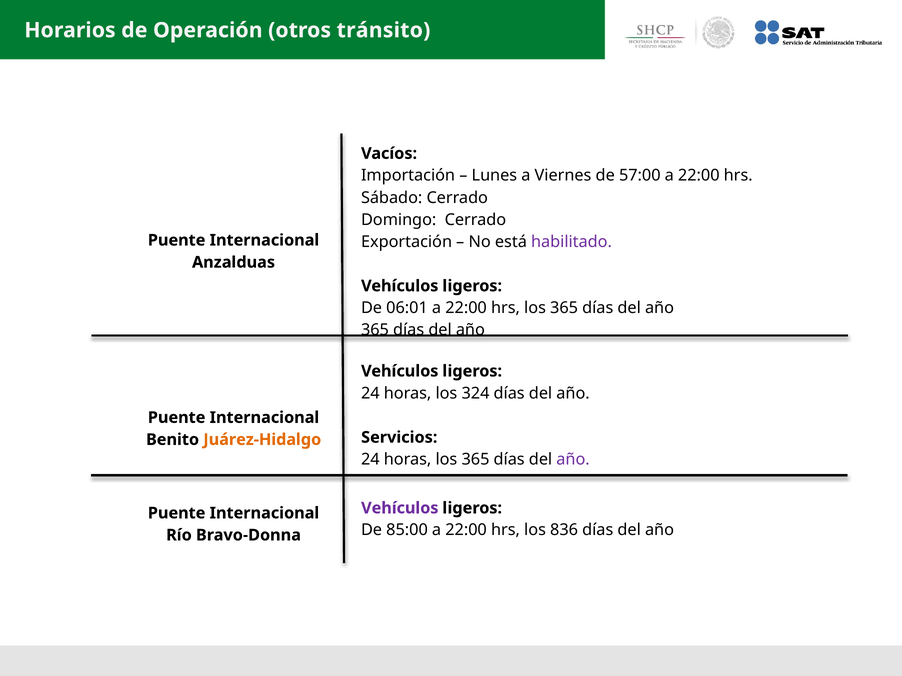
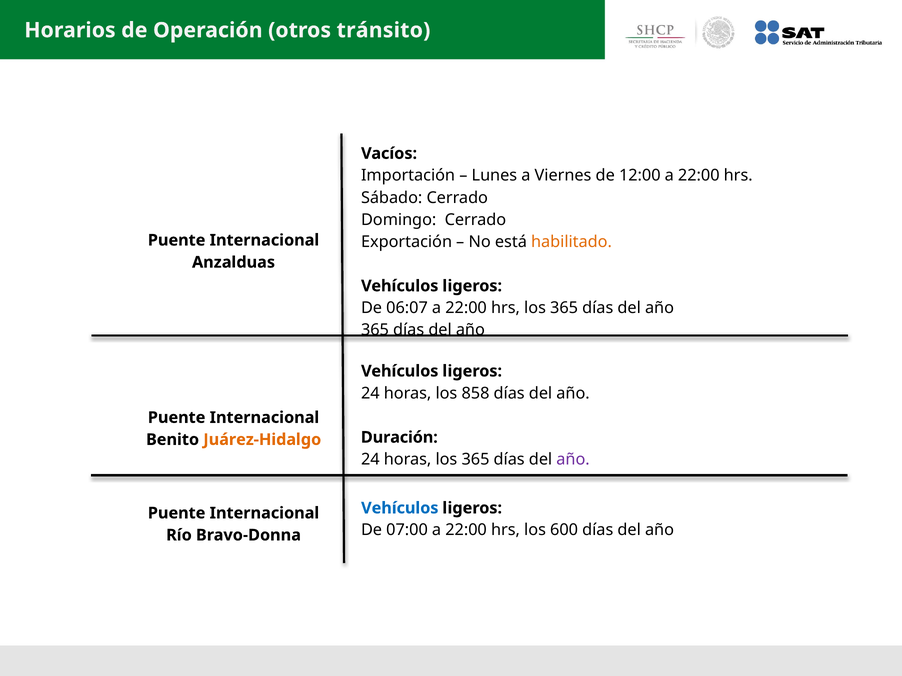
57:00: 57:00 -> 12:00
habilitado colour: purple -> orange
06:01: 06:01 -> 06:07
324: 324 -> 858
Servicios: Servicios -> Duración
Vehículos at (400, 508) colour: purple -> blue
85:00: 85:00 -> 07:00
836: 836 -> 600
